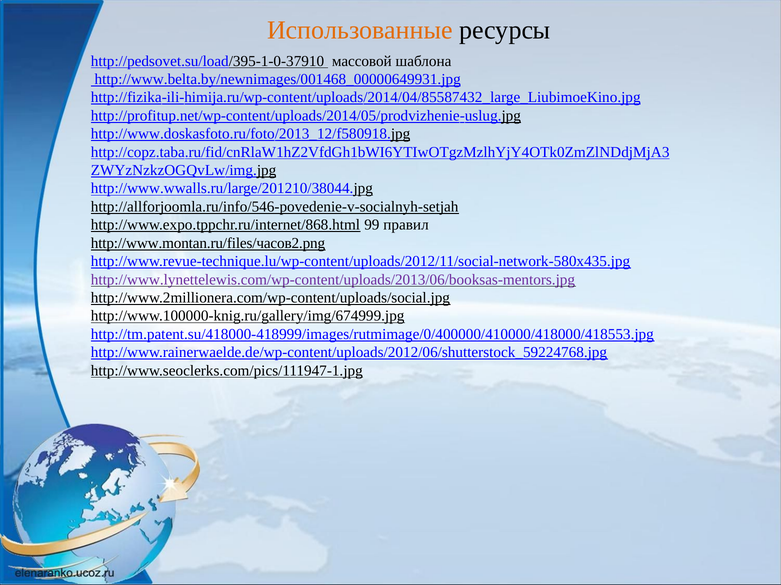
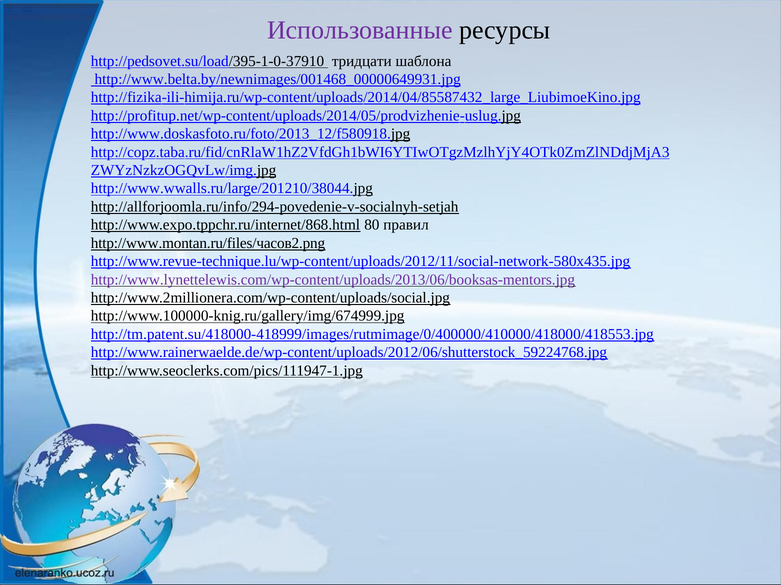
Использованные colour: orange -> purple
массовой: массовой -> тридцати
http://allforjoomla.ru/info/546-povedenie-v-socialnyh-setjah: http://allforjoomla.ru/info/546-povedenie-v-socialnyh-setjah -> http://allforjoomla.ru/info/294-povedenie-v-socialnyh-setjah
99: 99 -> 80
